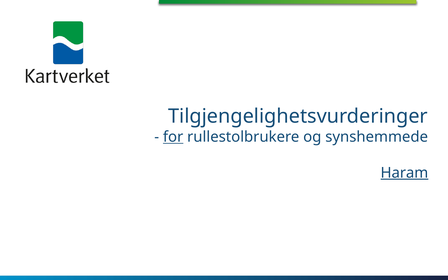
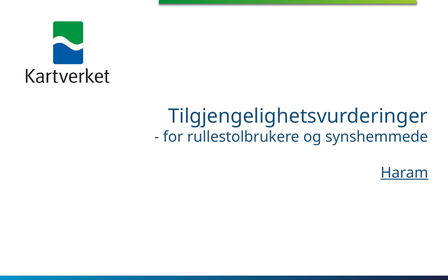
for underline: present -> none
